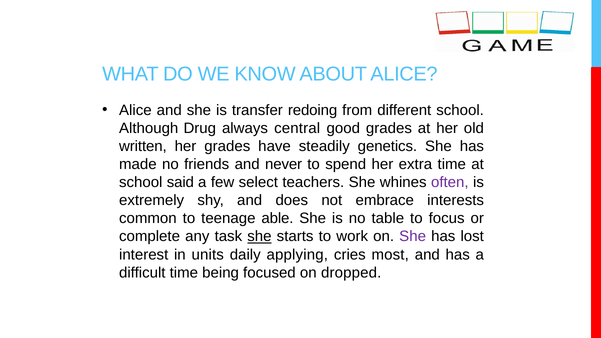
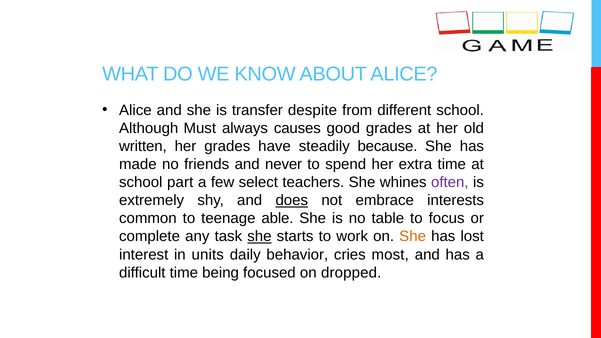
redoing: redoing -> despite
Drug: Drug -> Must
central: central -> causes
genetics: genetics -> because
said: said -> part
does underline: none -> present
She at (413, 237) colour: purple -> orange
applying: applying -> behavior
